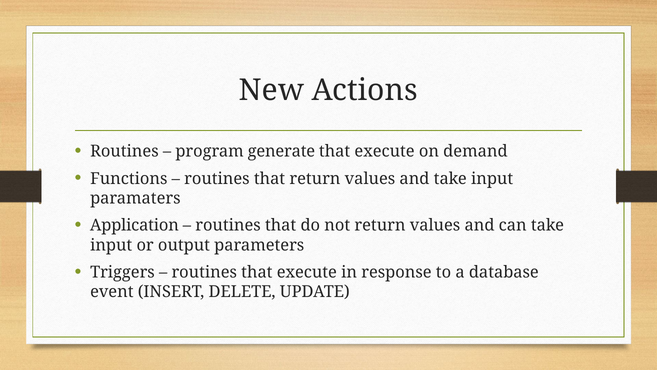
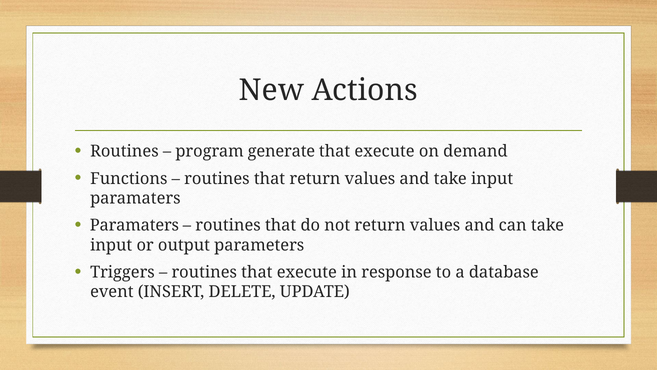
Application at (134, 225): Application -> Paramaters
